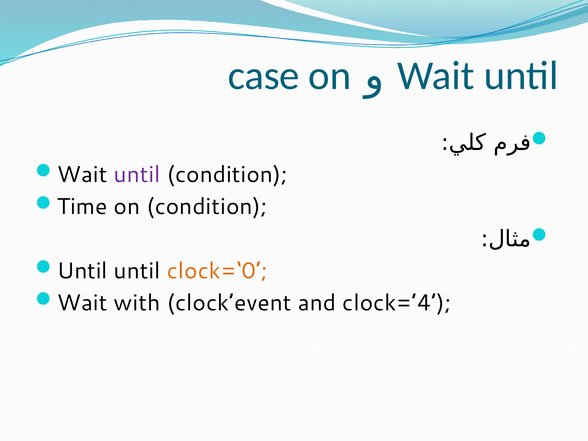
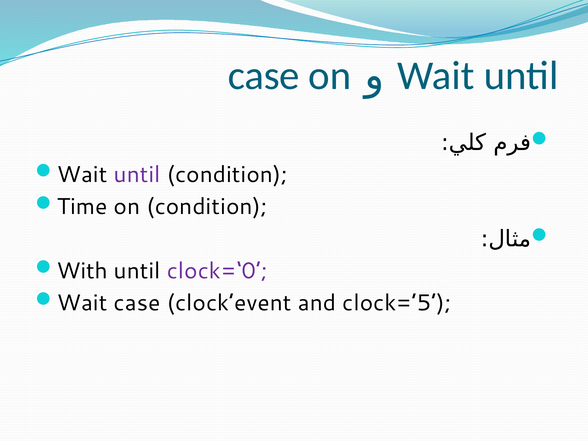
Until at (82, 271): Until -> With
clock=‘0 colour: orange -> purple
Wait with: with -> case
clock=’4: clock=’4 -> clock=’5
